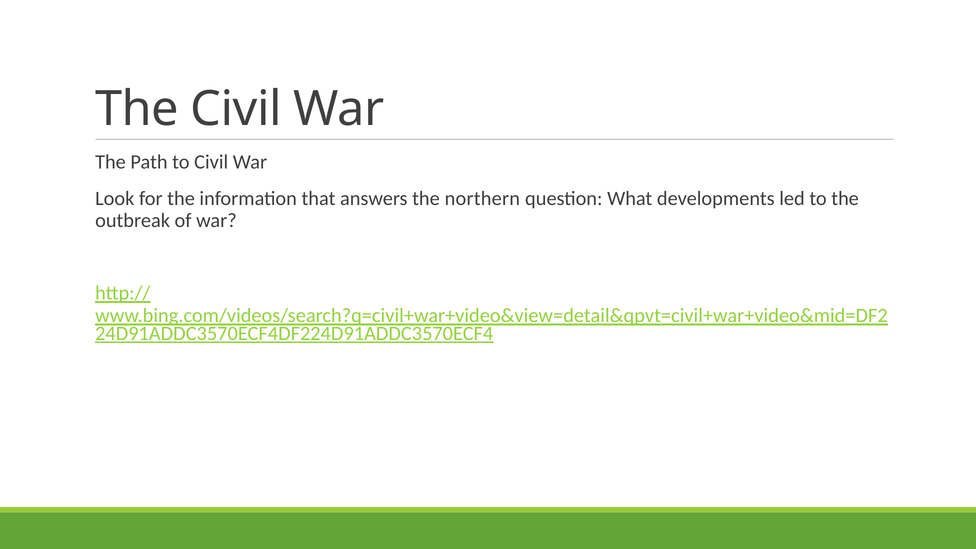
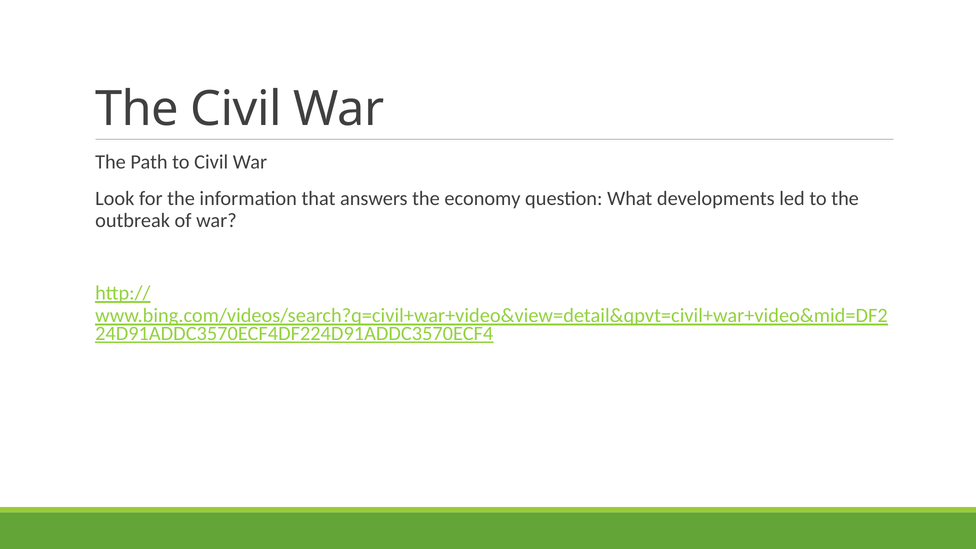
northern: northern -> economy
